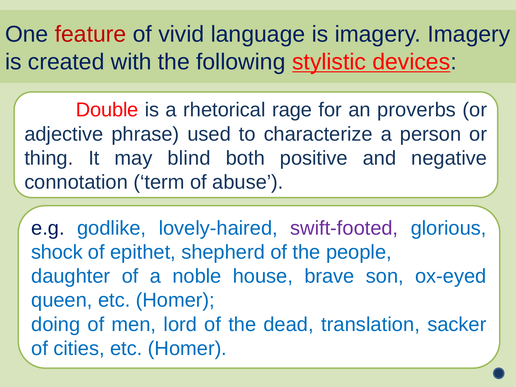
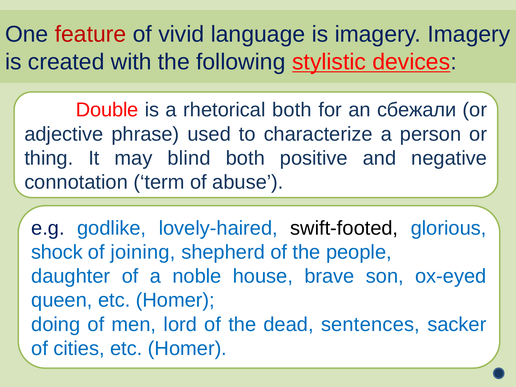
rhetorical rage: rage -> both
proverbs: proverbs -> сбежали
swift-footed colour: purple -> black
epithet: epithet -> joining
translation: translation -> sentences
